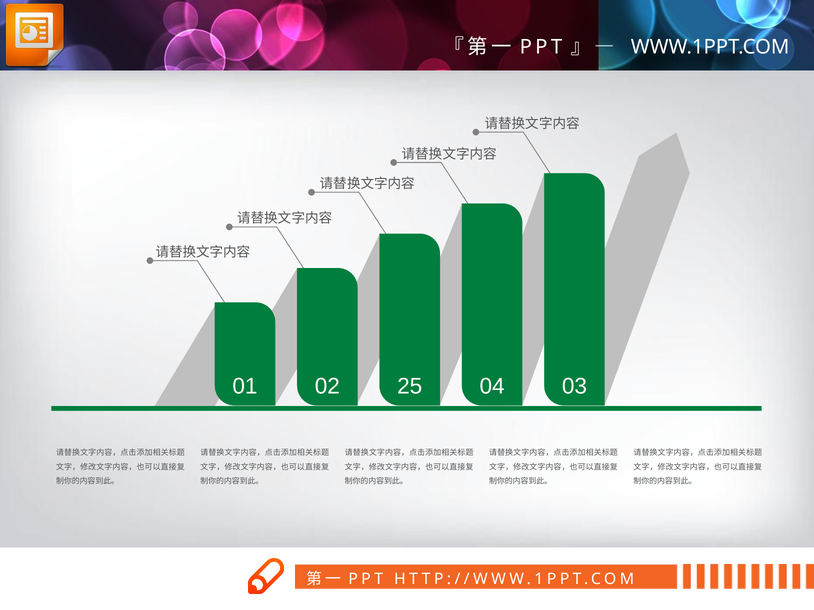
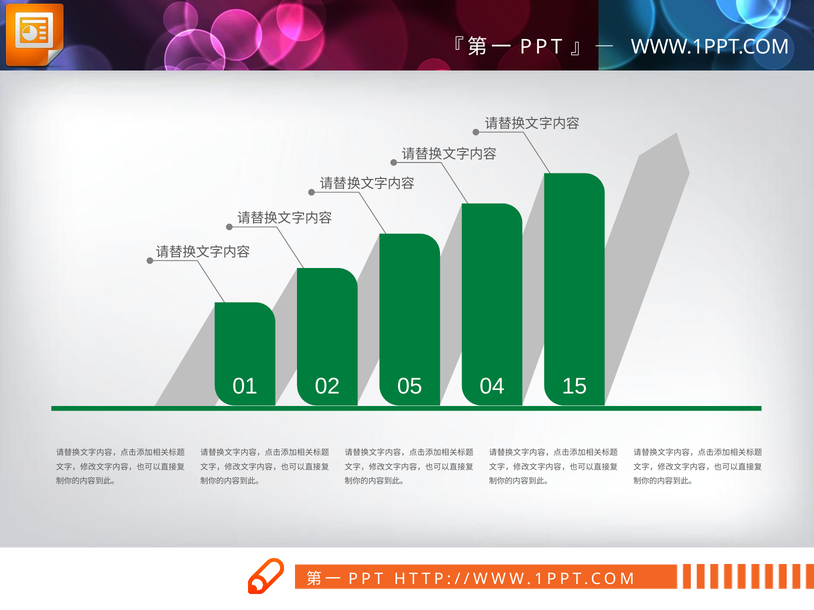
25: 25 -> 05
03: 03 -> 15
